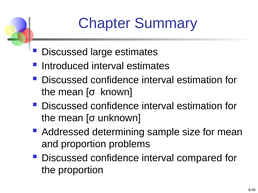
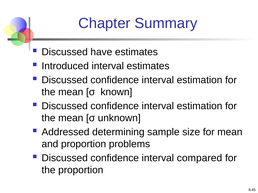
large: large -> have
